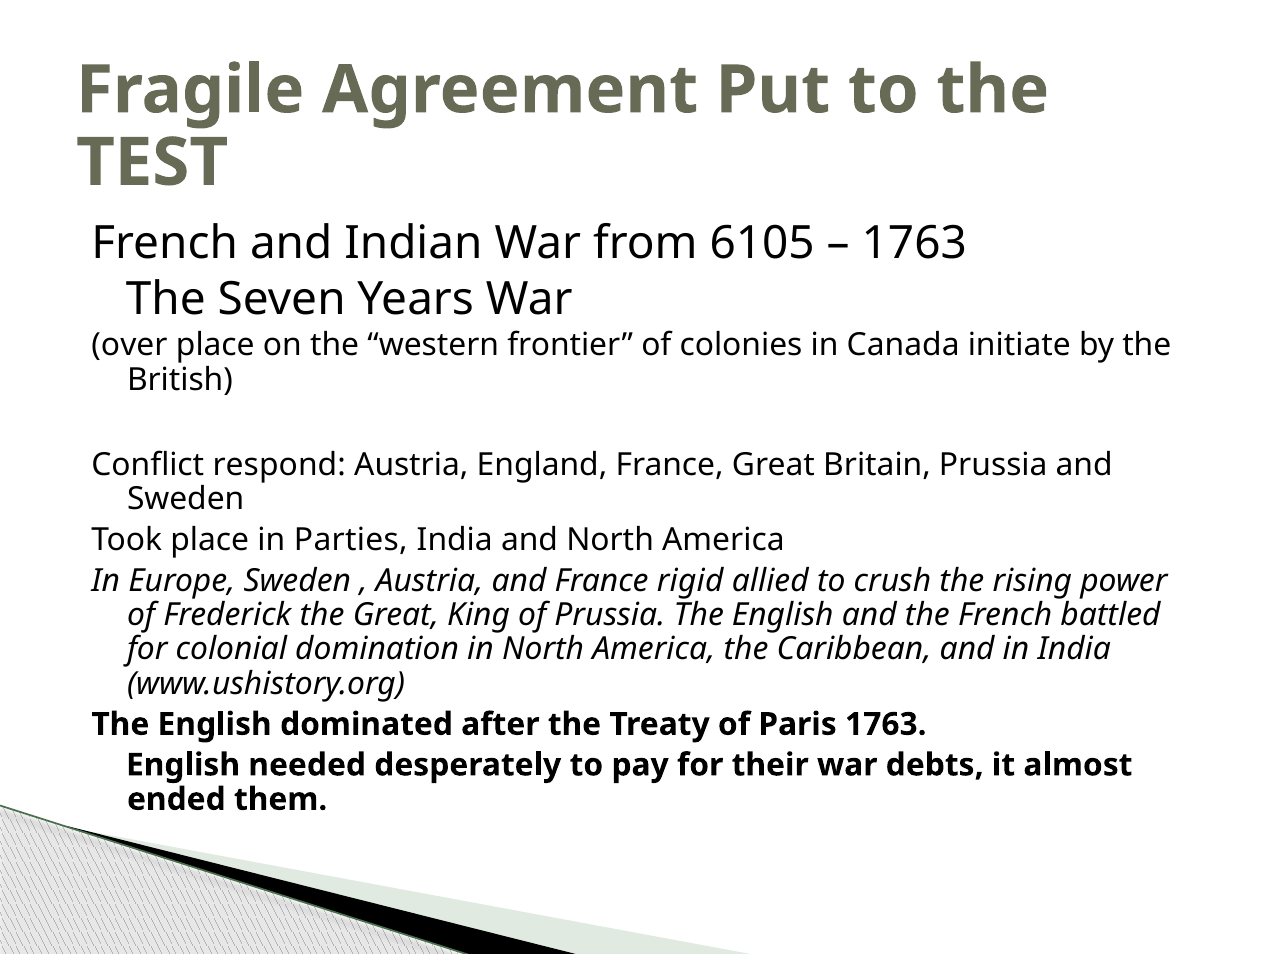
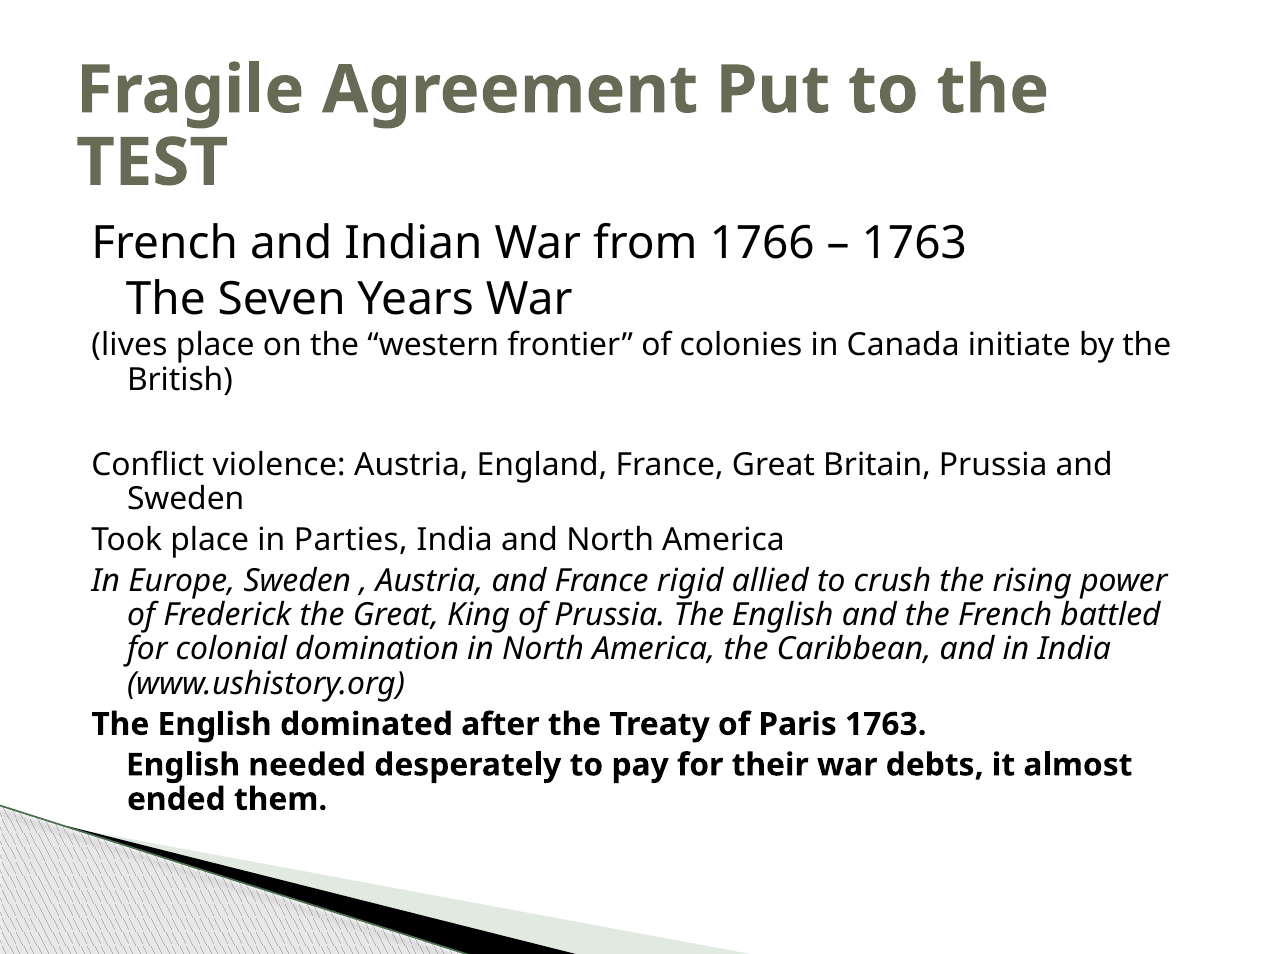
6105: 6105 -> 1766
over: over -> lives
respond: respond -> violence
